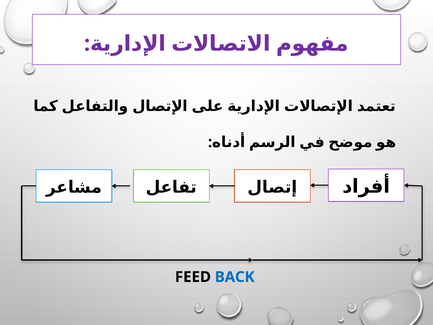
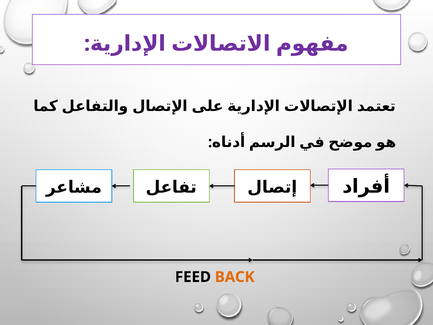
BACK colour: blue -> orange
